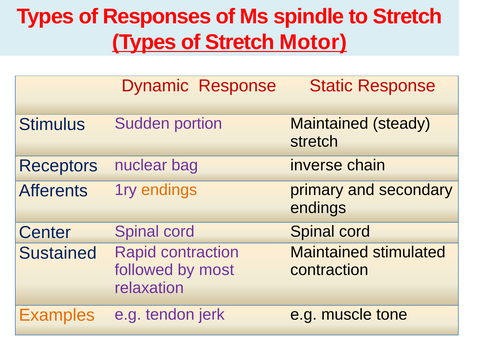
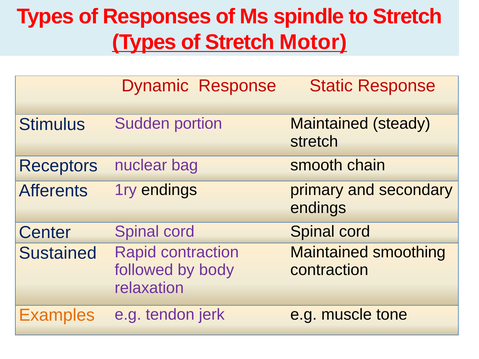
inverse: inverse -> smooth
endings at (169, 190) colour: orange -> black
stimulated: stimulated -> smoothing
most: most -> body
